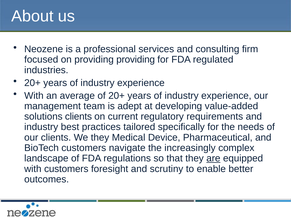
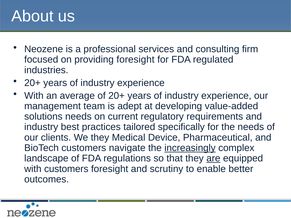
providing providing: providing -> foresight
solutions clients: clients -> needs
increasingly underline: none -> present
